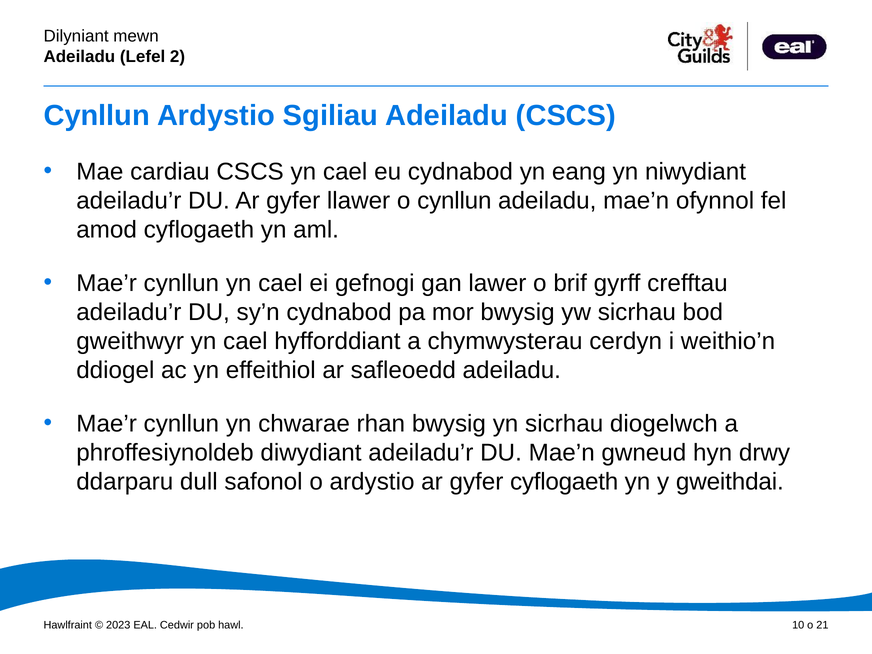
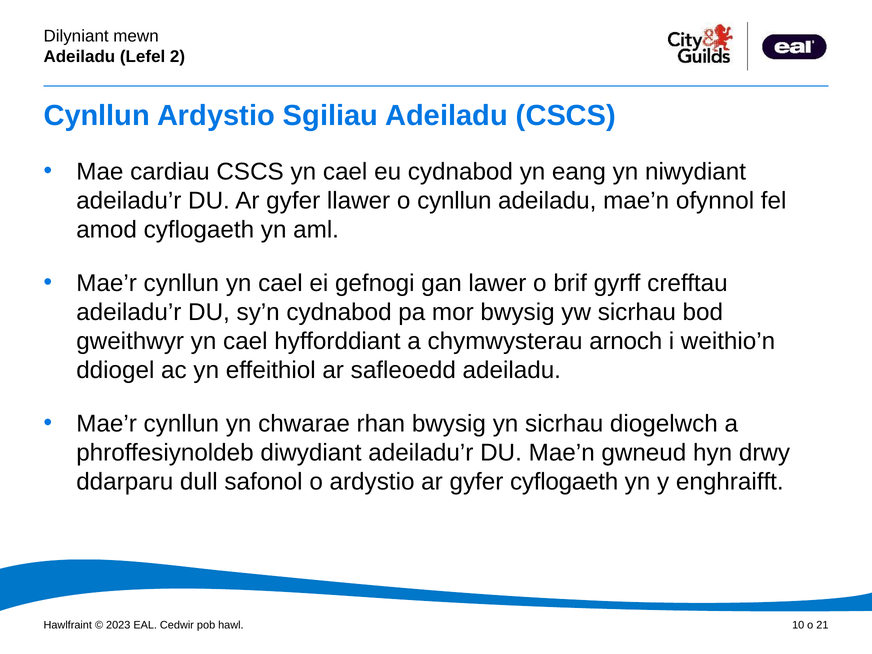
cerdyn: cerdyn -> arnoch
gweithdai: gweithdai -> enghraifft
